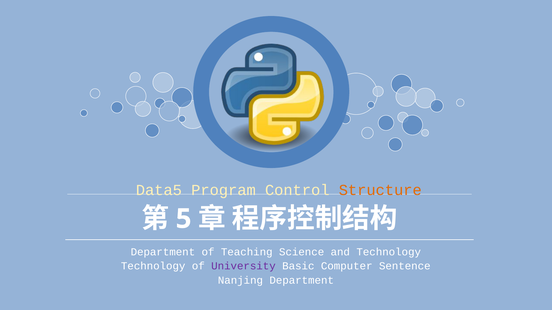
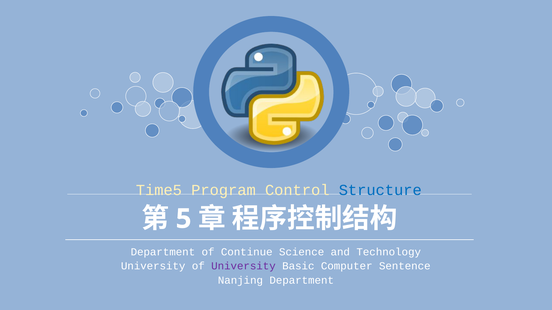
Data5: Data5 -> Time5
Structure colour: orange -> blue
Teaching: Teaching -> Continue
Technology at (153, 267): Technology -> University
